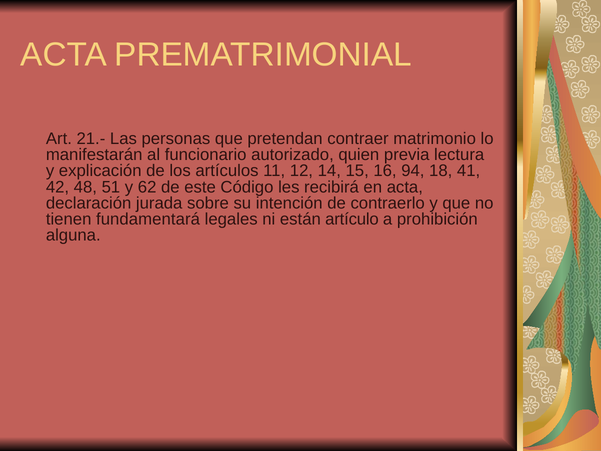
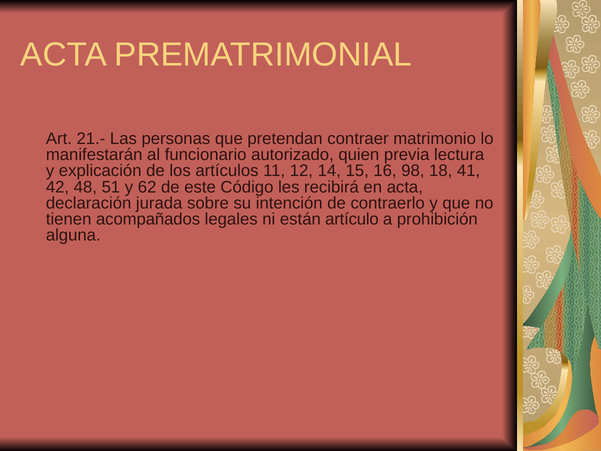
94: 94 -> 98
fundamentará: fundamentará -> acompañados
